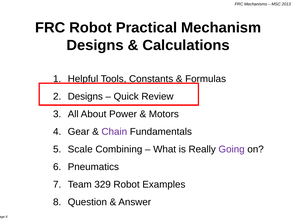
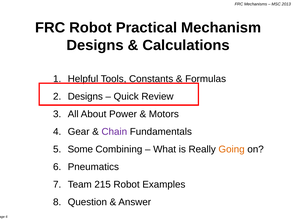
Scale: Scale -> Some
Going colour: purple -> orange
329: 329 -> 215
